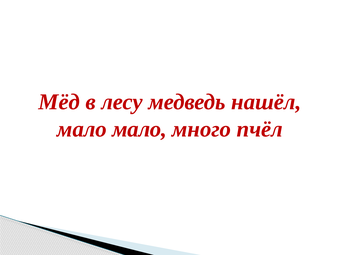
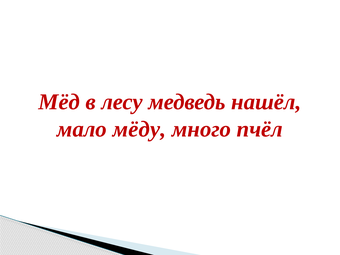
мало мало: мало -> мёду
